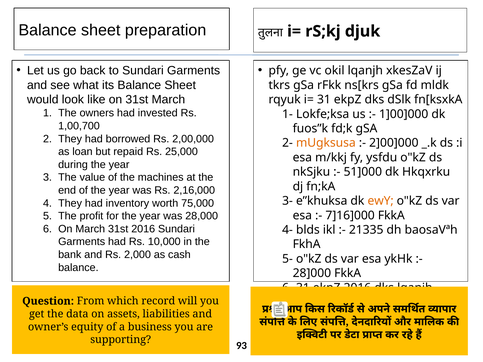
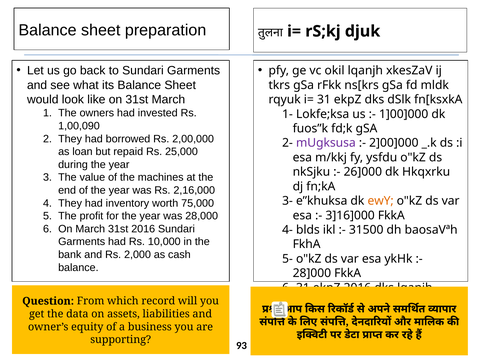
1,00,700: 1,00,700 -> 1,00,090
mUgksusa colour: orange -> purple
51]000: 51]000 -> 26]000
7]16]000: 7]16]000 -> 3]16]000
21335: 21335 -> 31500
